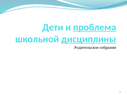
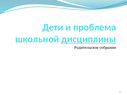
проблема underline: present -> none
